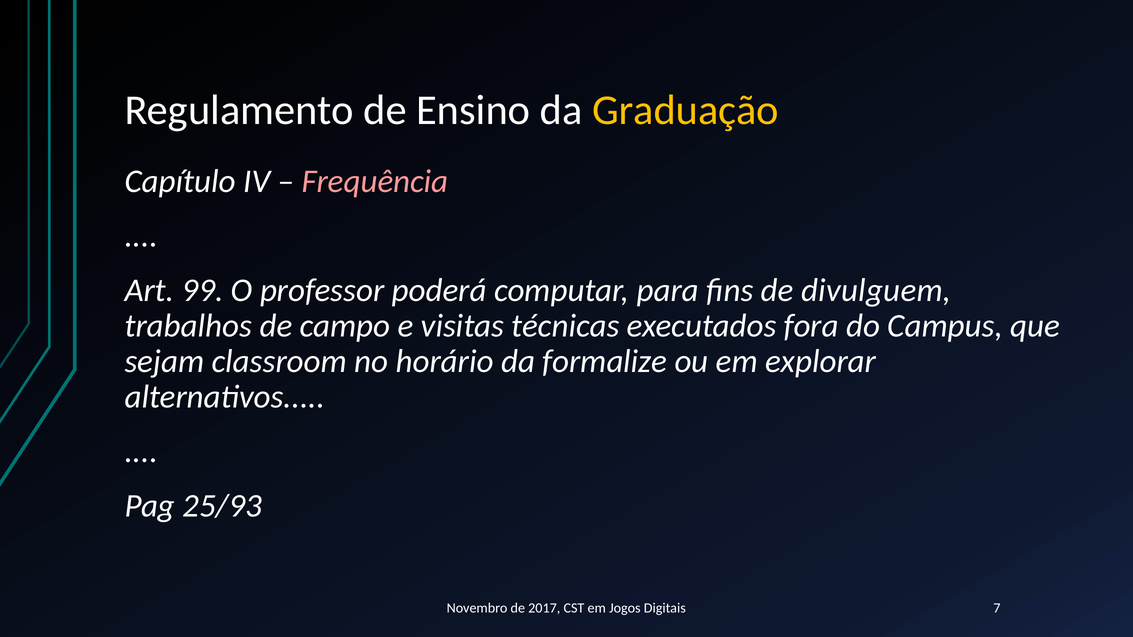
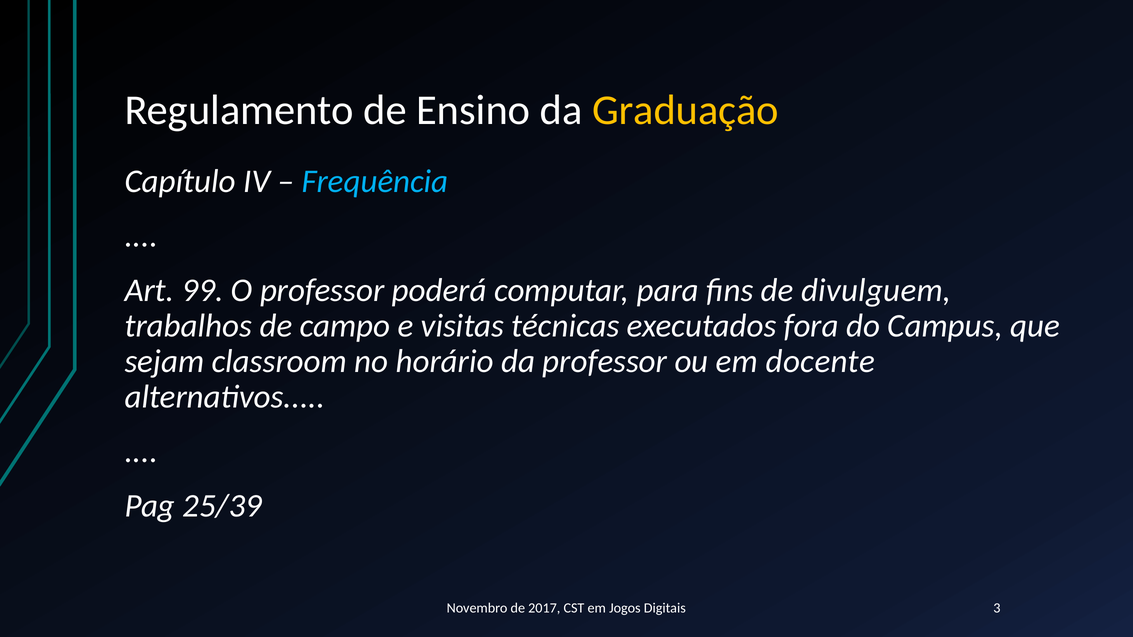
Frequência colour: pink -> light blue
da formalize: formalize -> professor
explorar: explorar -> docente
25/93: 25/93 -> 25/39
7: 7 -> 3
